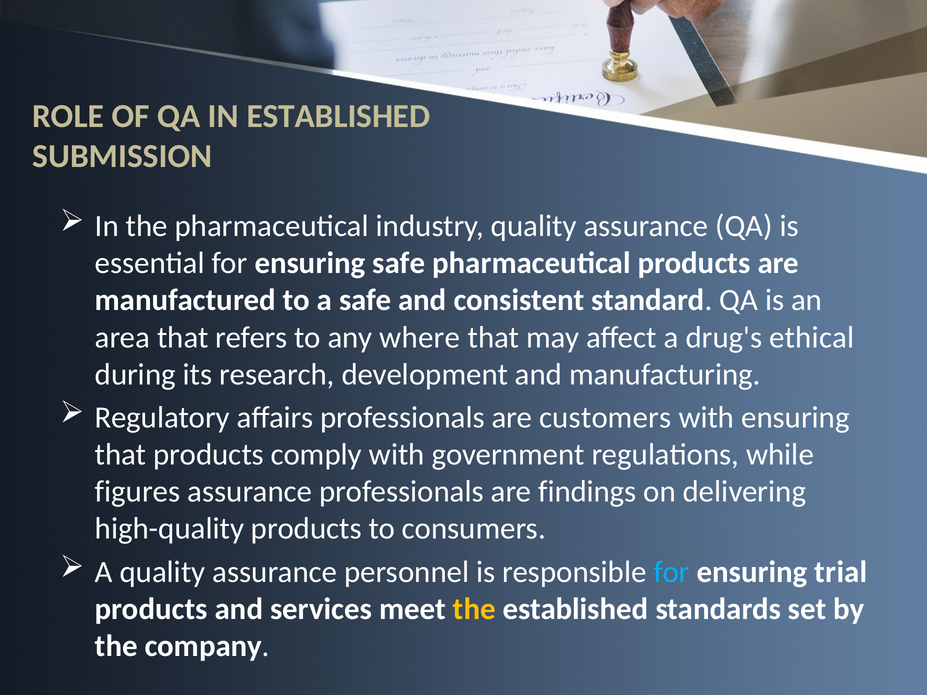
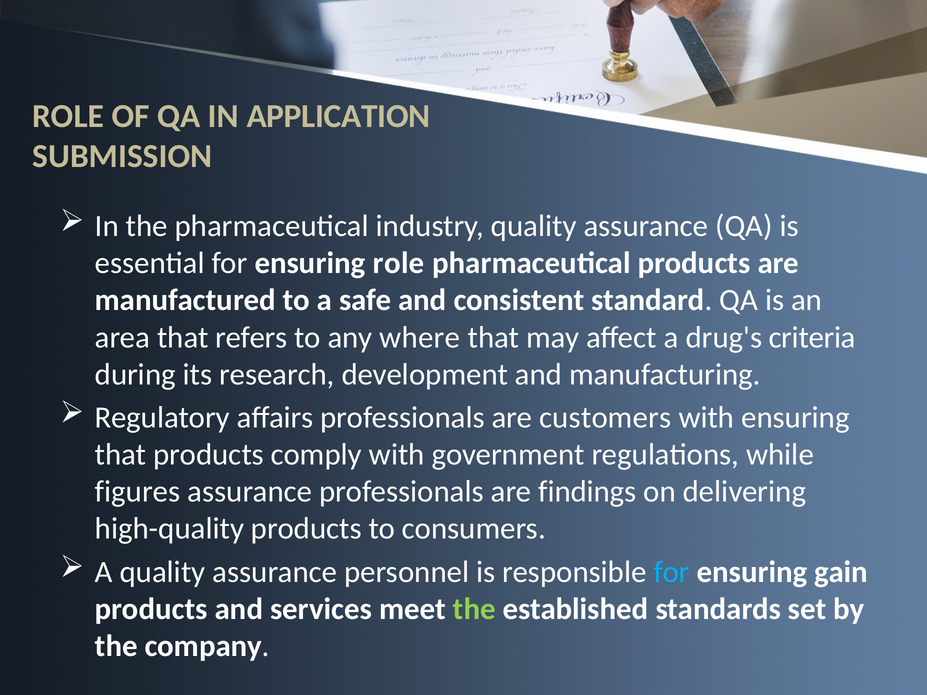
IN ESTABLISHED: ESTABLISHED -> APPLICATION
ensuring safe: safe -> role
ethical: ethical -> criteria
trial: trial -> gain
the at (474, 609) colour: yellow -> light green
